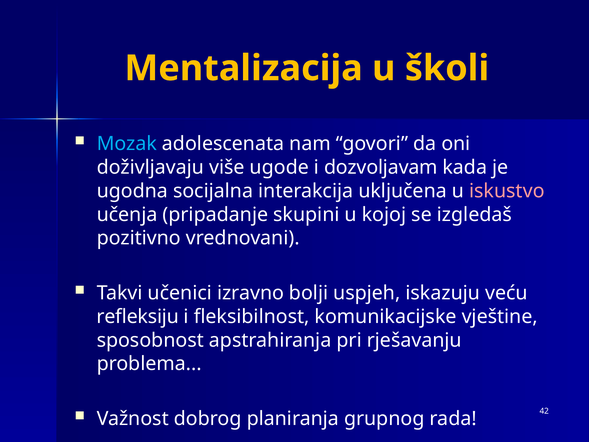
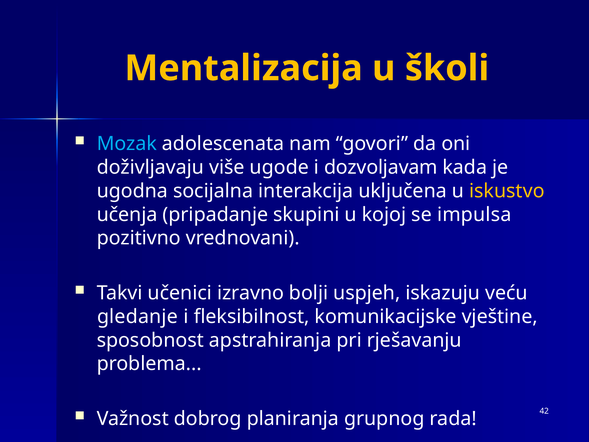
iskustvo colour: pink -> yellow
izgledaš: izgledaš -> impulsa
refleksiju: refleksiju -> gledanje
